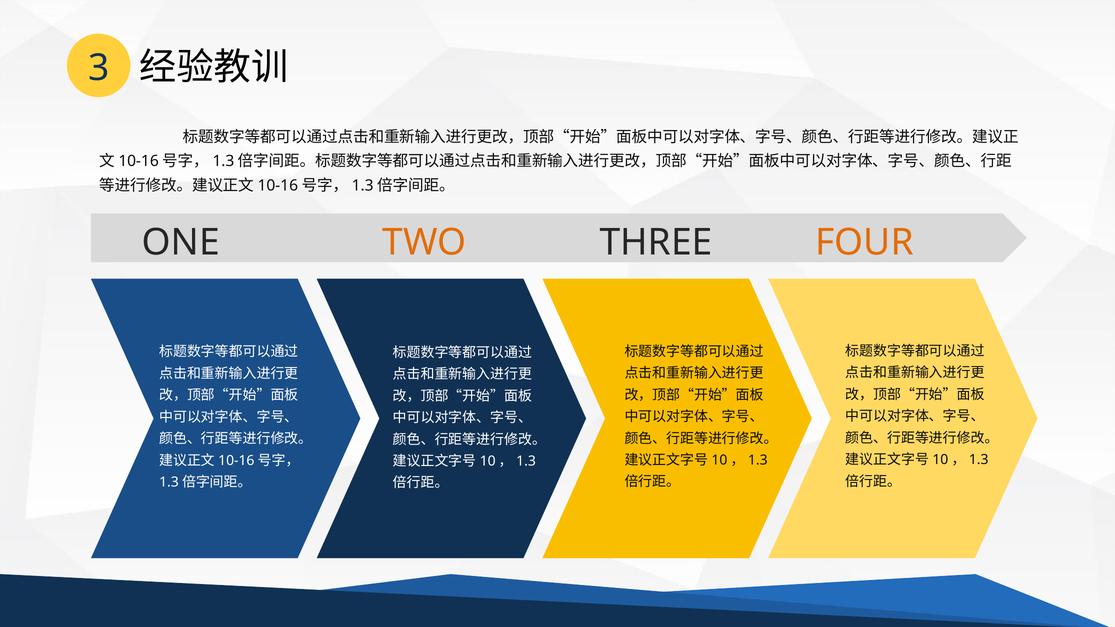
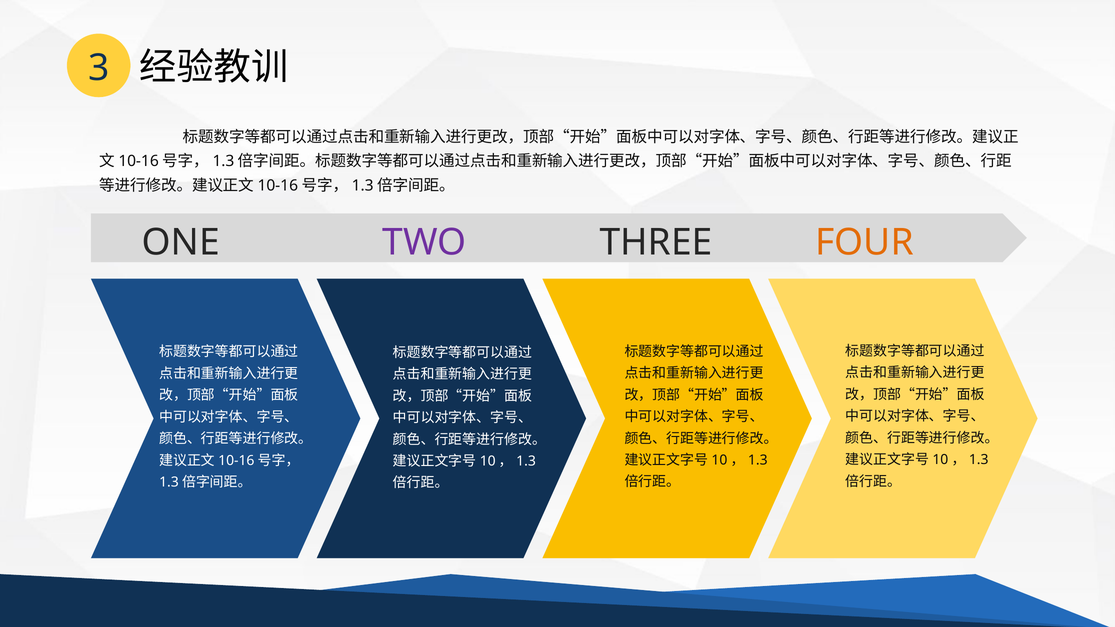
TWO colour: orange -> purple
